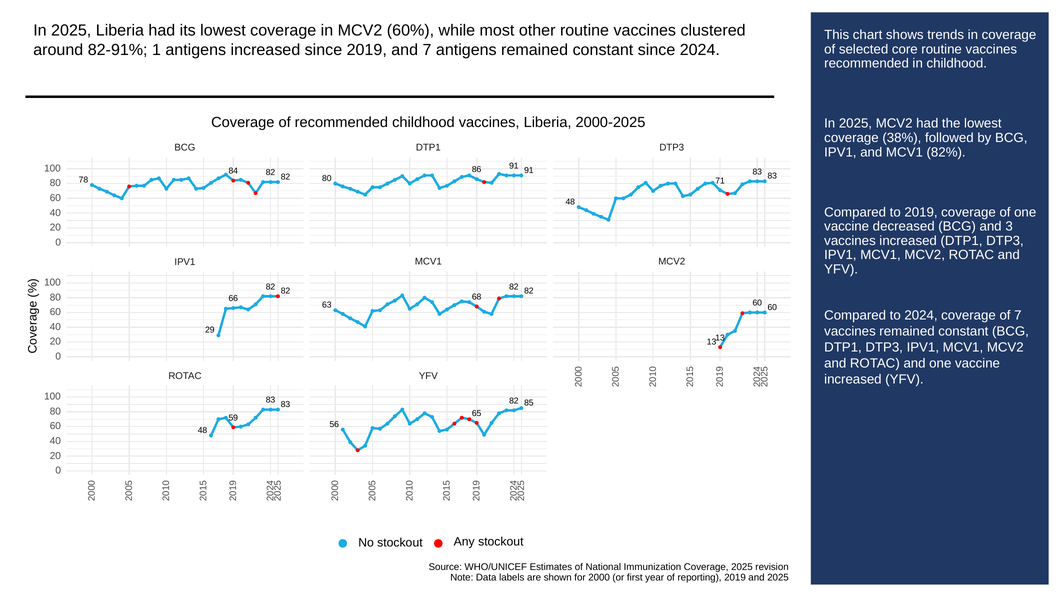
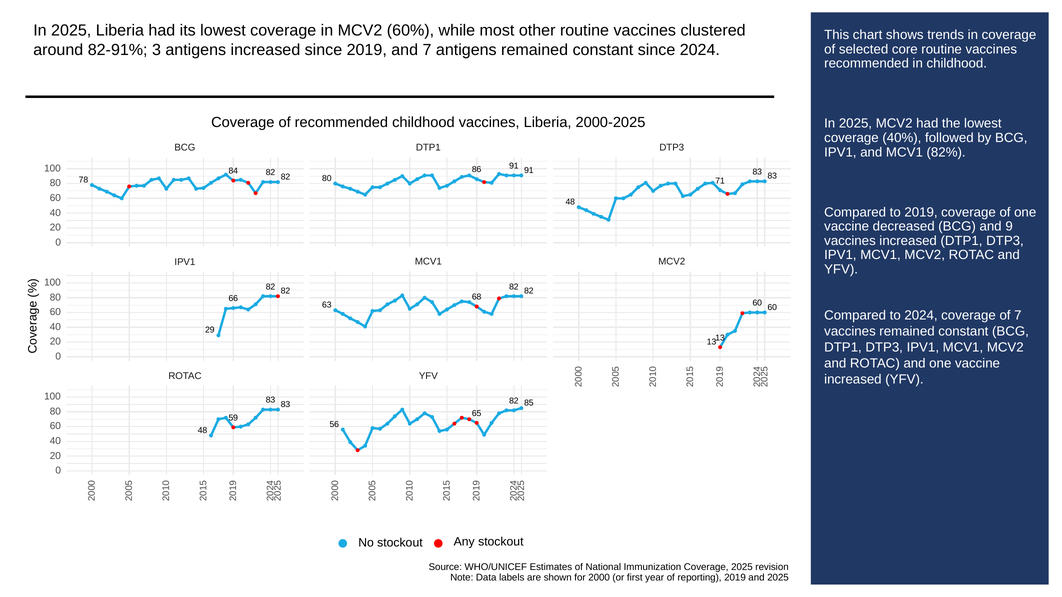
82-91% 1: 1 -> 3
38%: 38% -> 40%
and 3: 3 -> 9
